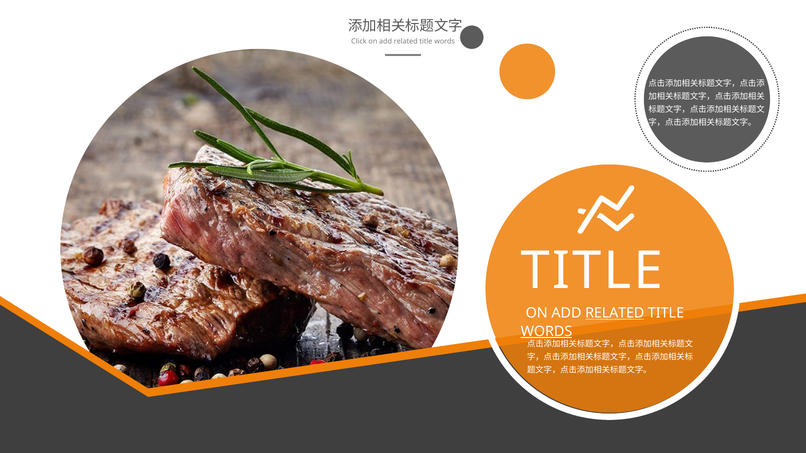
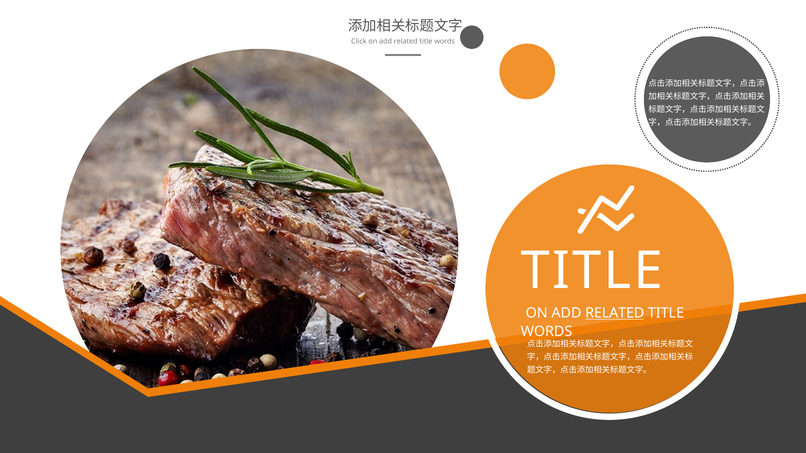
WORDS at (546, 332) underline: present -> none
